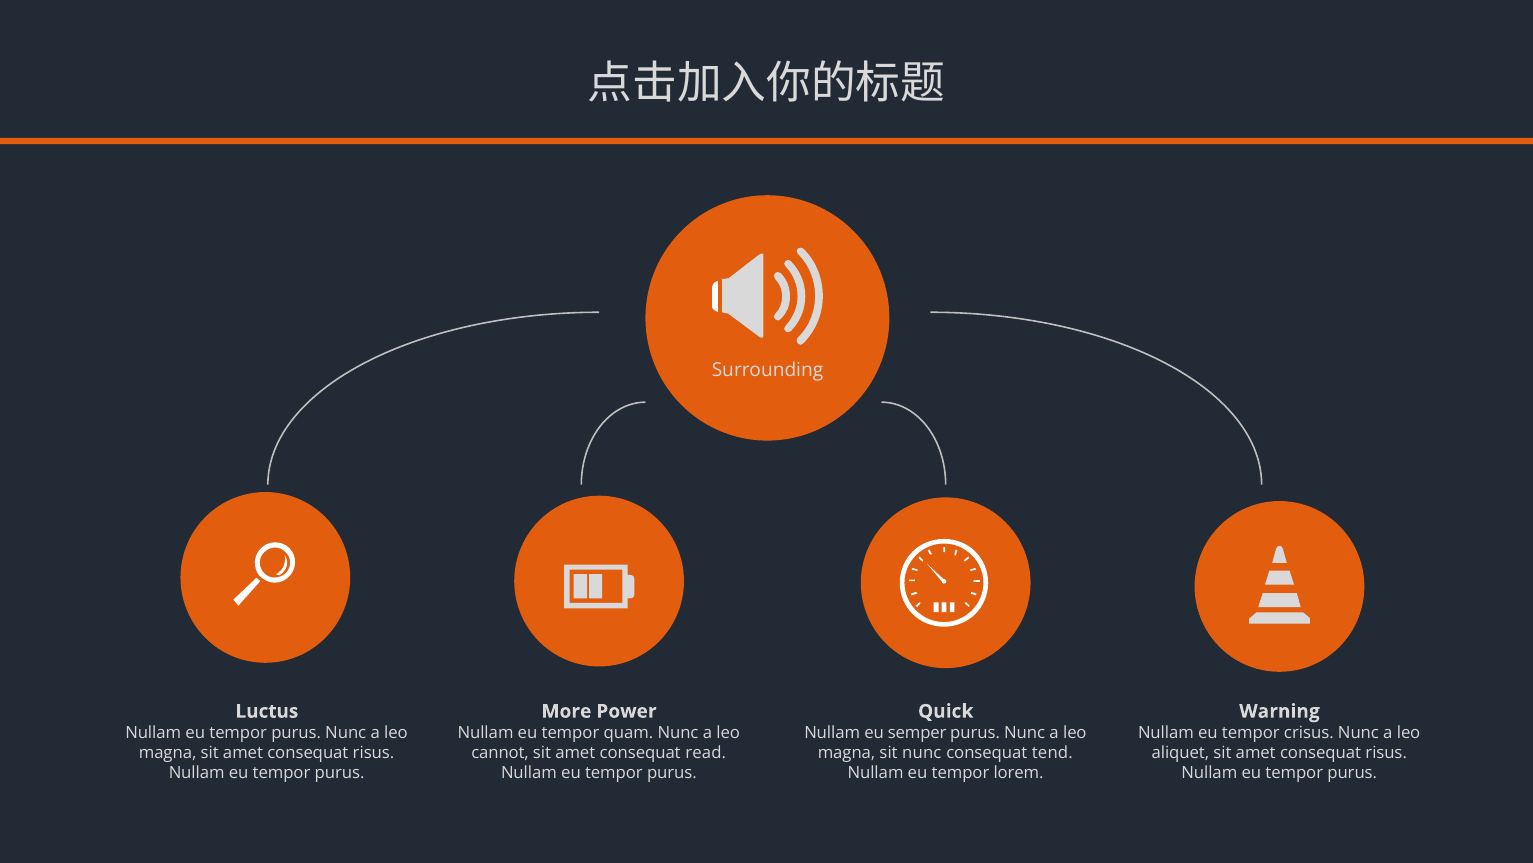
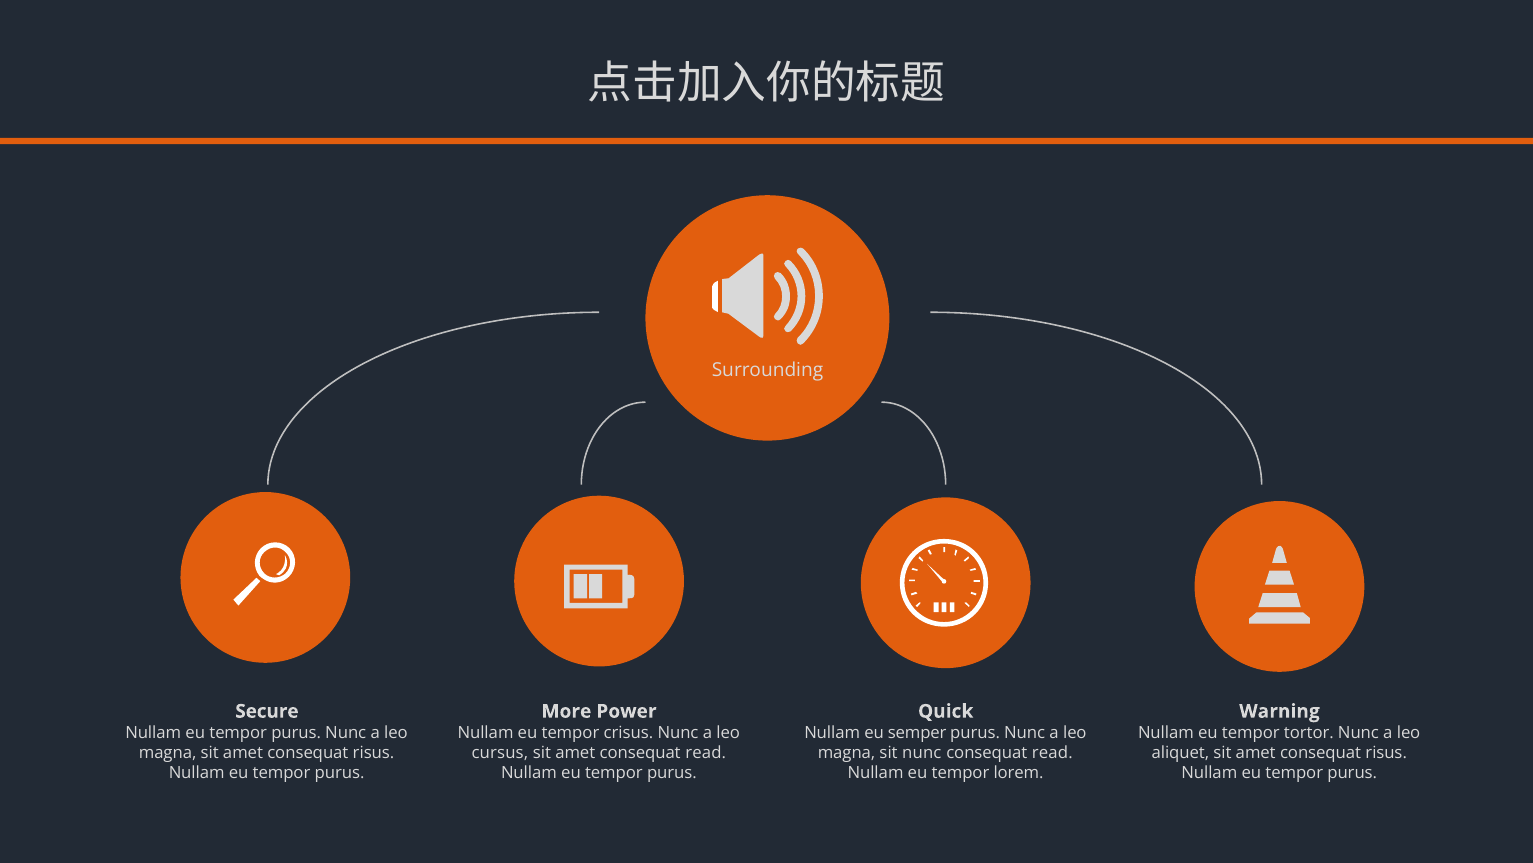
Luctus: Luctus -> Secure
quam: quam -> crisus
crisus: crisus -> tortor
cannot: cannot -> cursus
tend at (1052, 753): tend -> read
